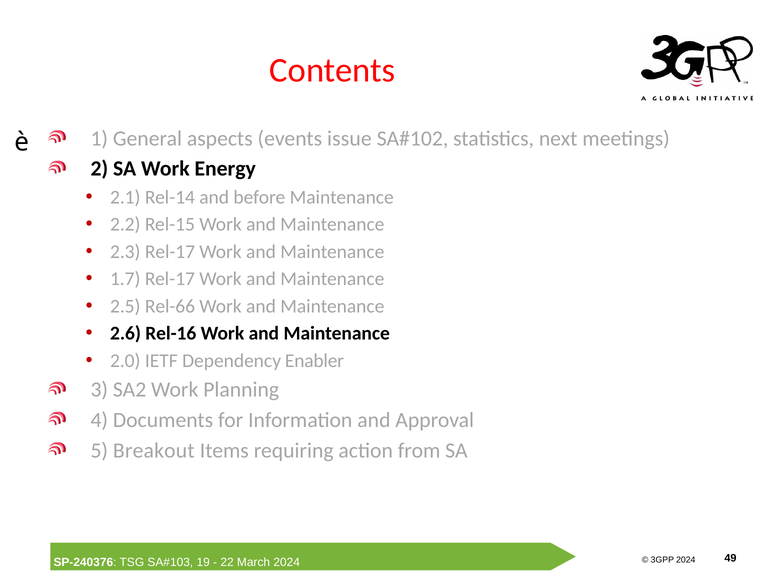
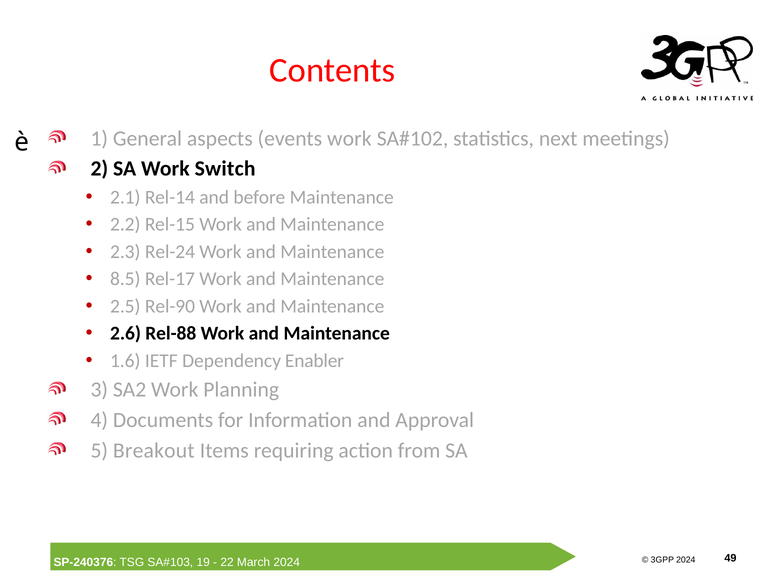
events issue: issue -> work
Energy: Energy -> Switch
2.3 Rel-17: Rel-17 -> Rel-24
1.7: 1.7 -> 8.5
Rel-66: Rel-66 -> Rel-90
Rel-16: Rel-16 -> Rel-88
2.0: 2.0 -> 1.6
